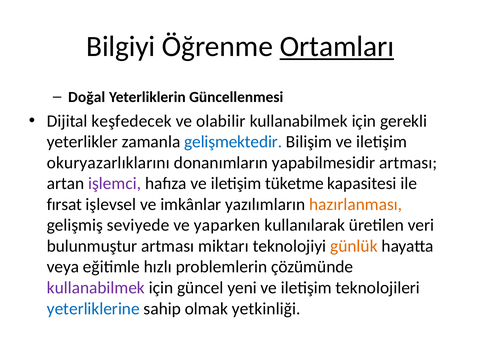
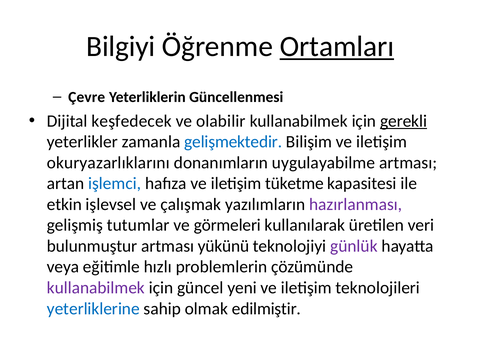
Doğal: Doğal -> Çevre
gerekli underline: none -> present
yapabilmesidir: yapabilmesidir -> uygulayabilme
işlemci colour: purple -> blue
fırsat: fırsat -> etkin
imkânlar: imkânlar -> çalışmak
hazırlanması colour: orange -> purple
seviyede: seviyede -> tutumlar
yaparken: yaparken -> görmeleri
miktarı: miktarı -> yükünü
günlük colour: orange -> purple
yetkinliği: yetkinliği -> edilmiştir
